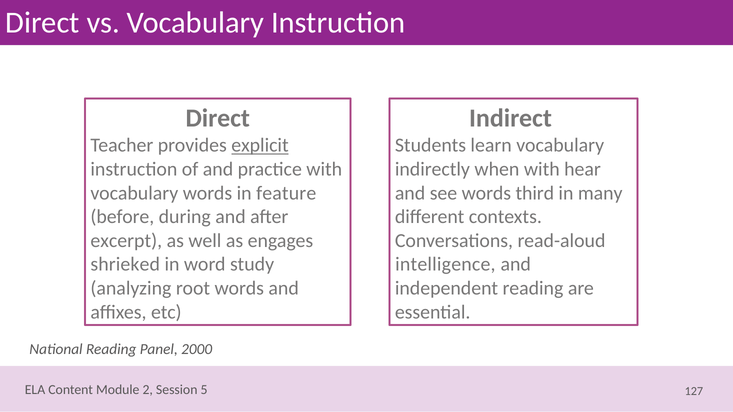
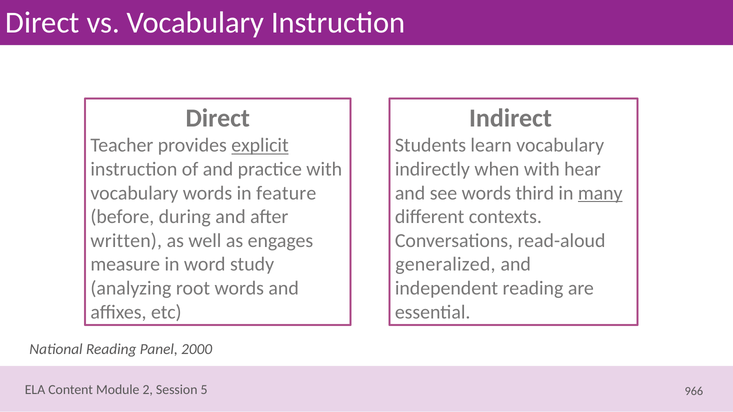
many underline: none -> present
excerpt: excerpt -> written
shrieked: shrieked -> measure
intelligence: intelligence -> generalized
127: 127 -> 966
